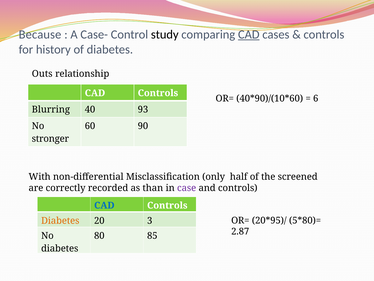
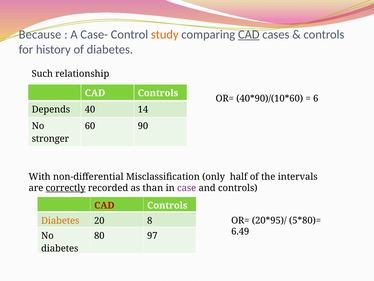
study colour: black -> orange
Outs: Outs -> Such
Blurring: Blurring -> Depends
93: 93 -> 14
screened: screened -> intervals
correctly underline: none -> present
CAD at (104, 205) colour: blue -> red
3: 3 -> 8
2.87: 2.87 -> 6.49
85: 85 -> 97
